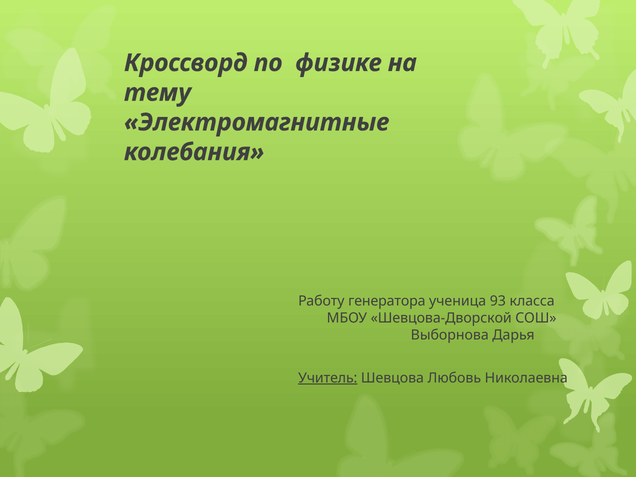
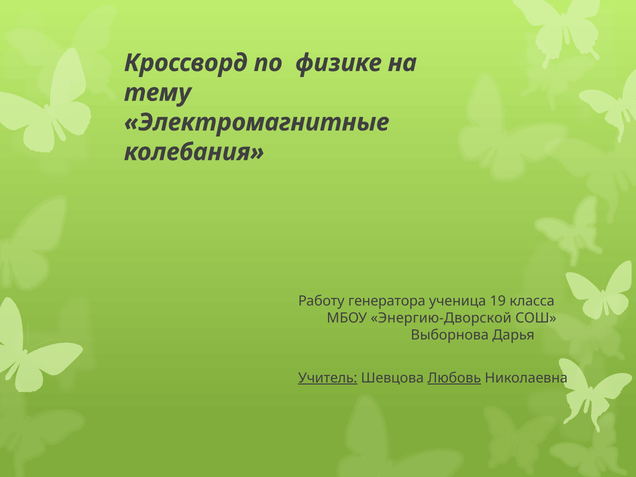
93: 93 -> 19
Шевцова-Дворской: Шевцова-Дворской -> Энергию-Дворской
Любовь underline: none -> present
